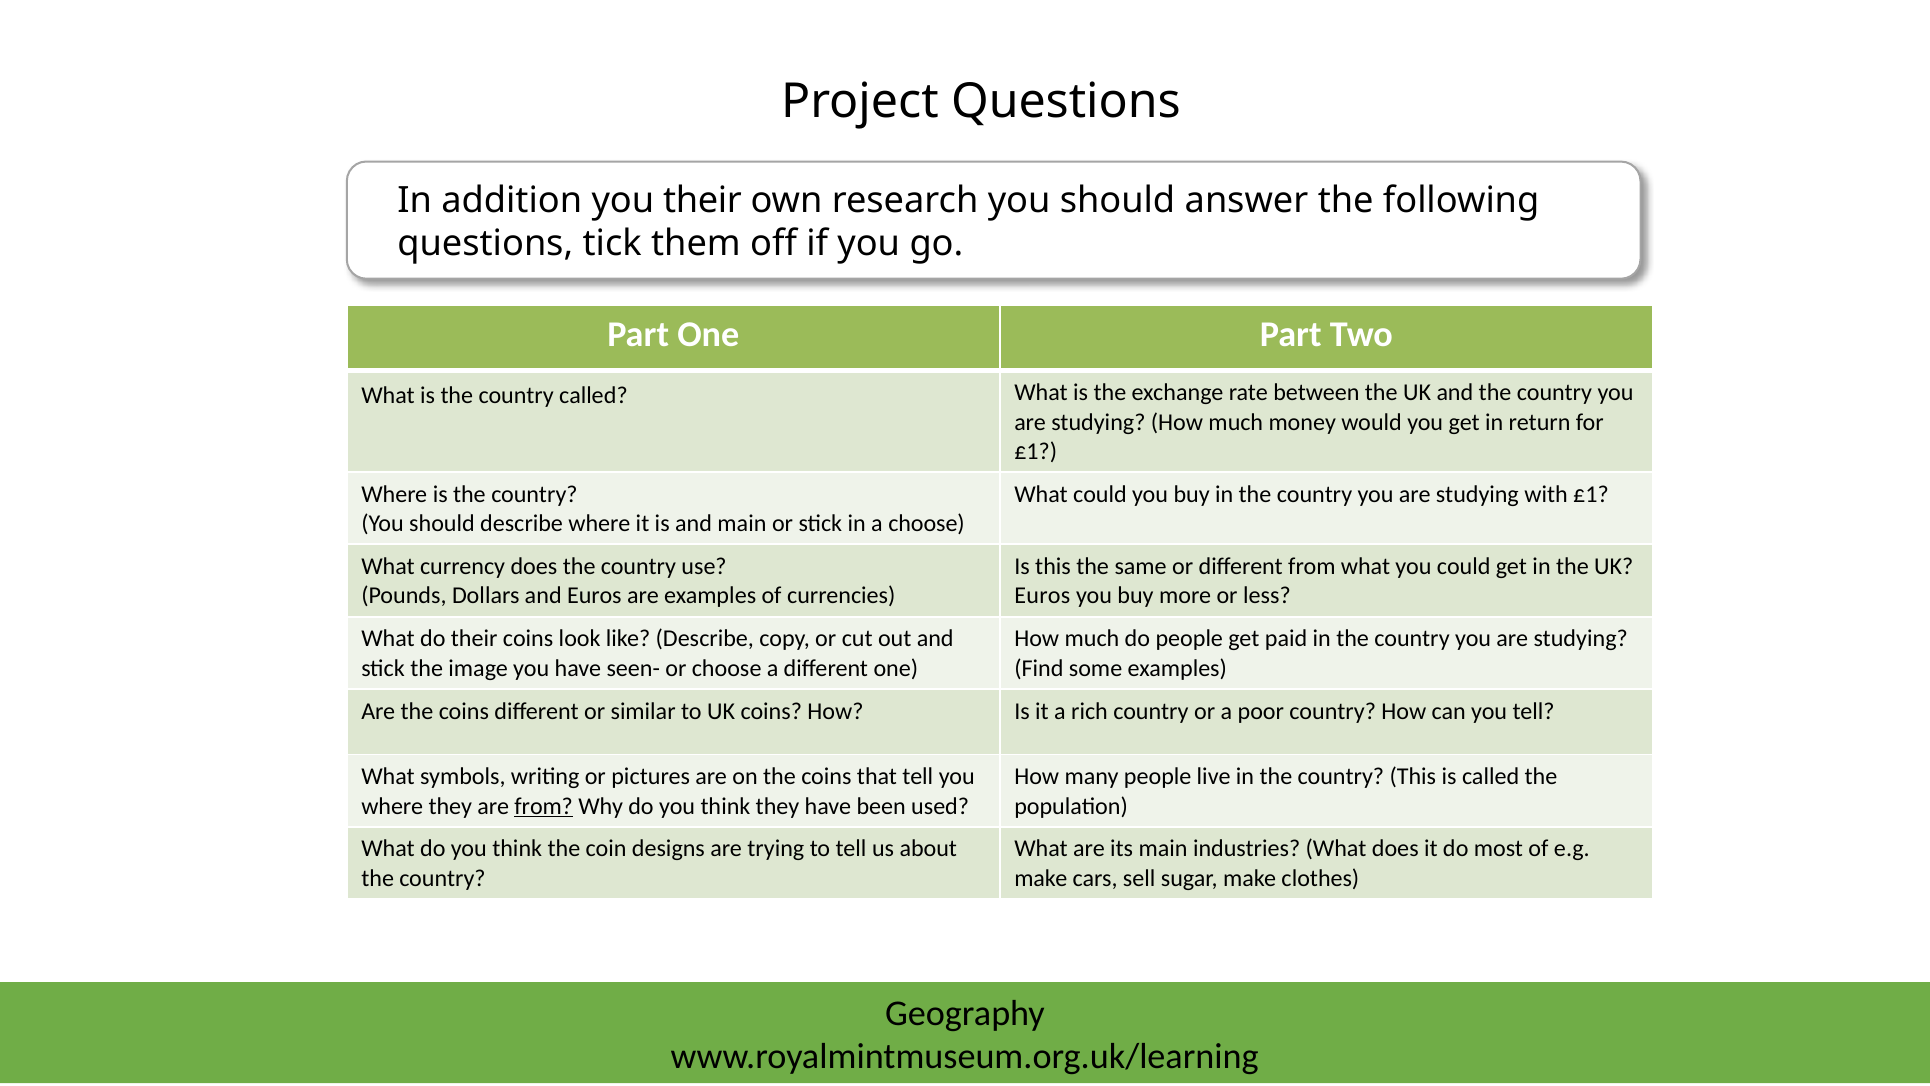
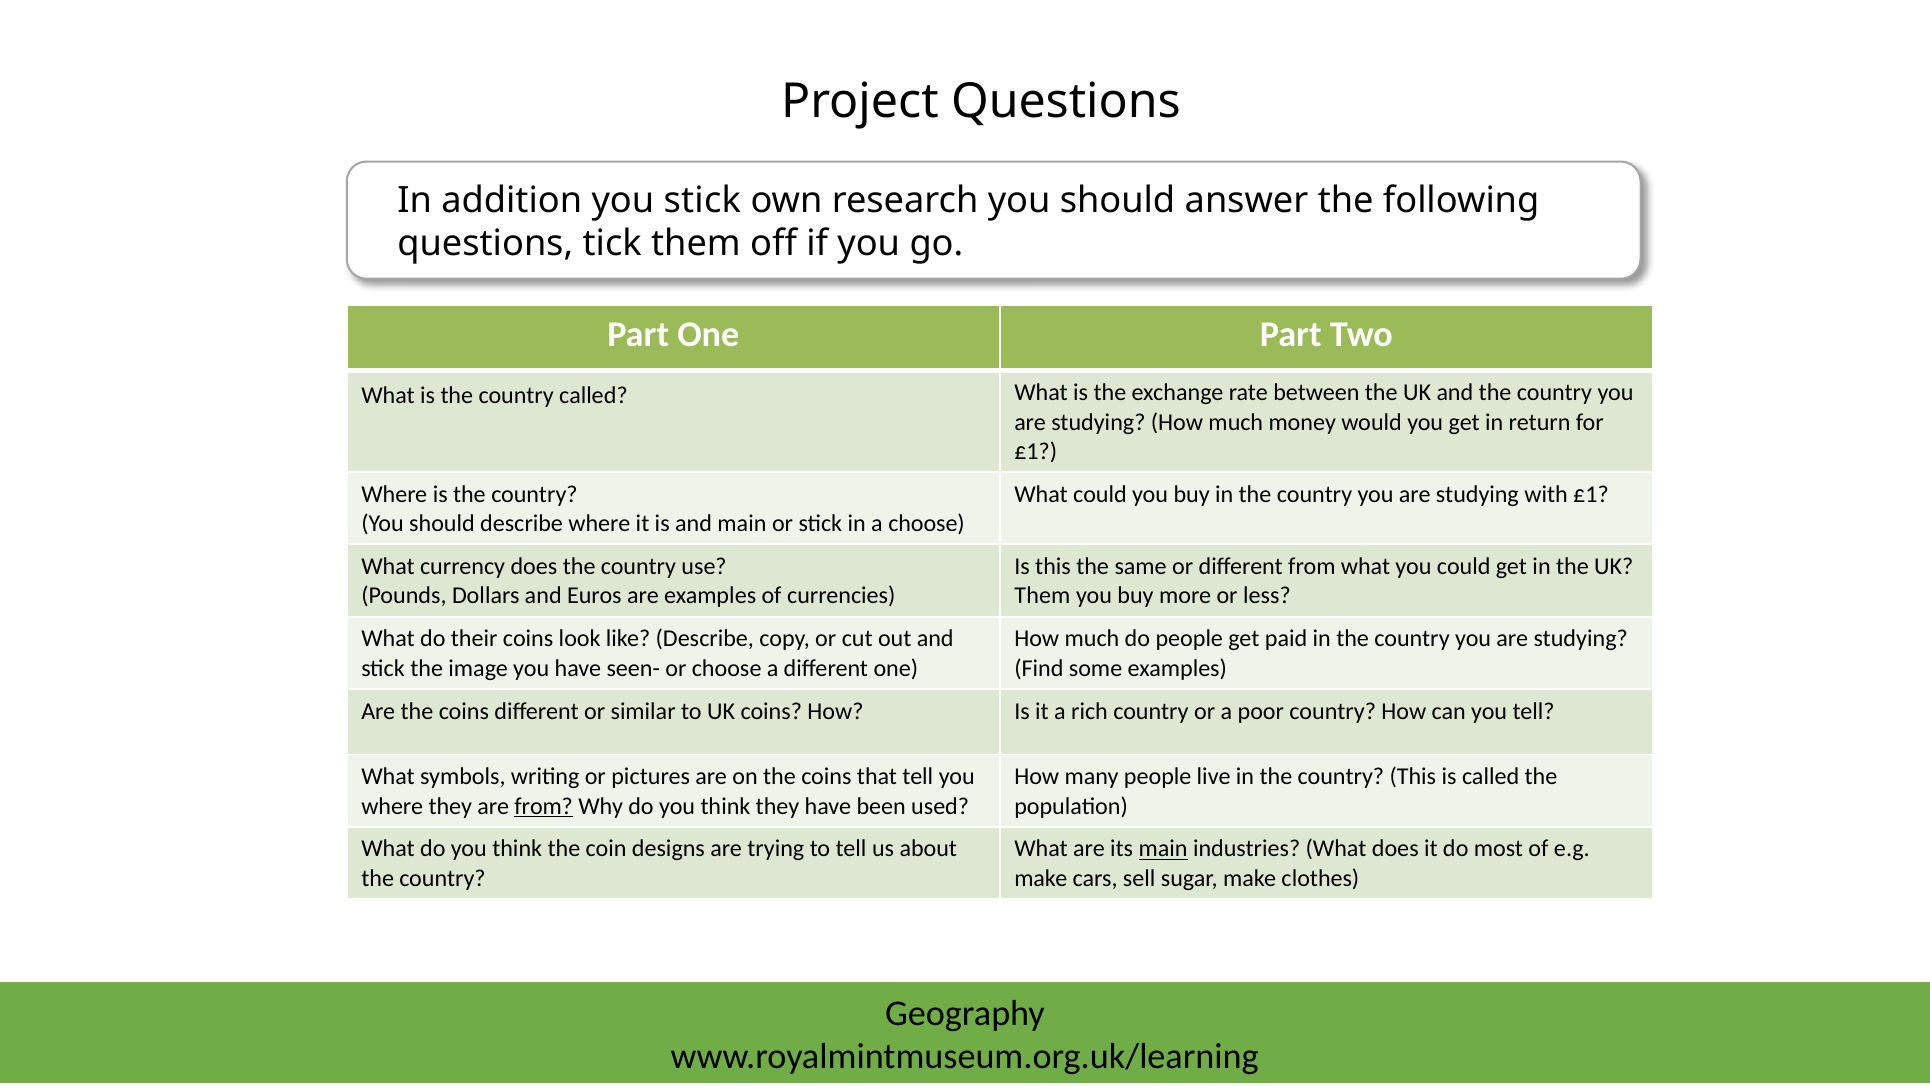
you their: their -> stick
Euros at (1042, 596): Euros -> Them
main at (1163, 849) underline: none -> present
